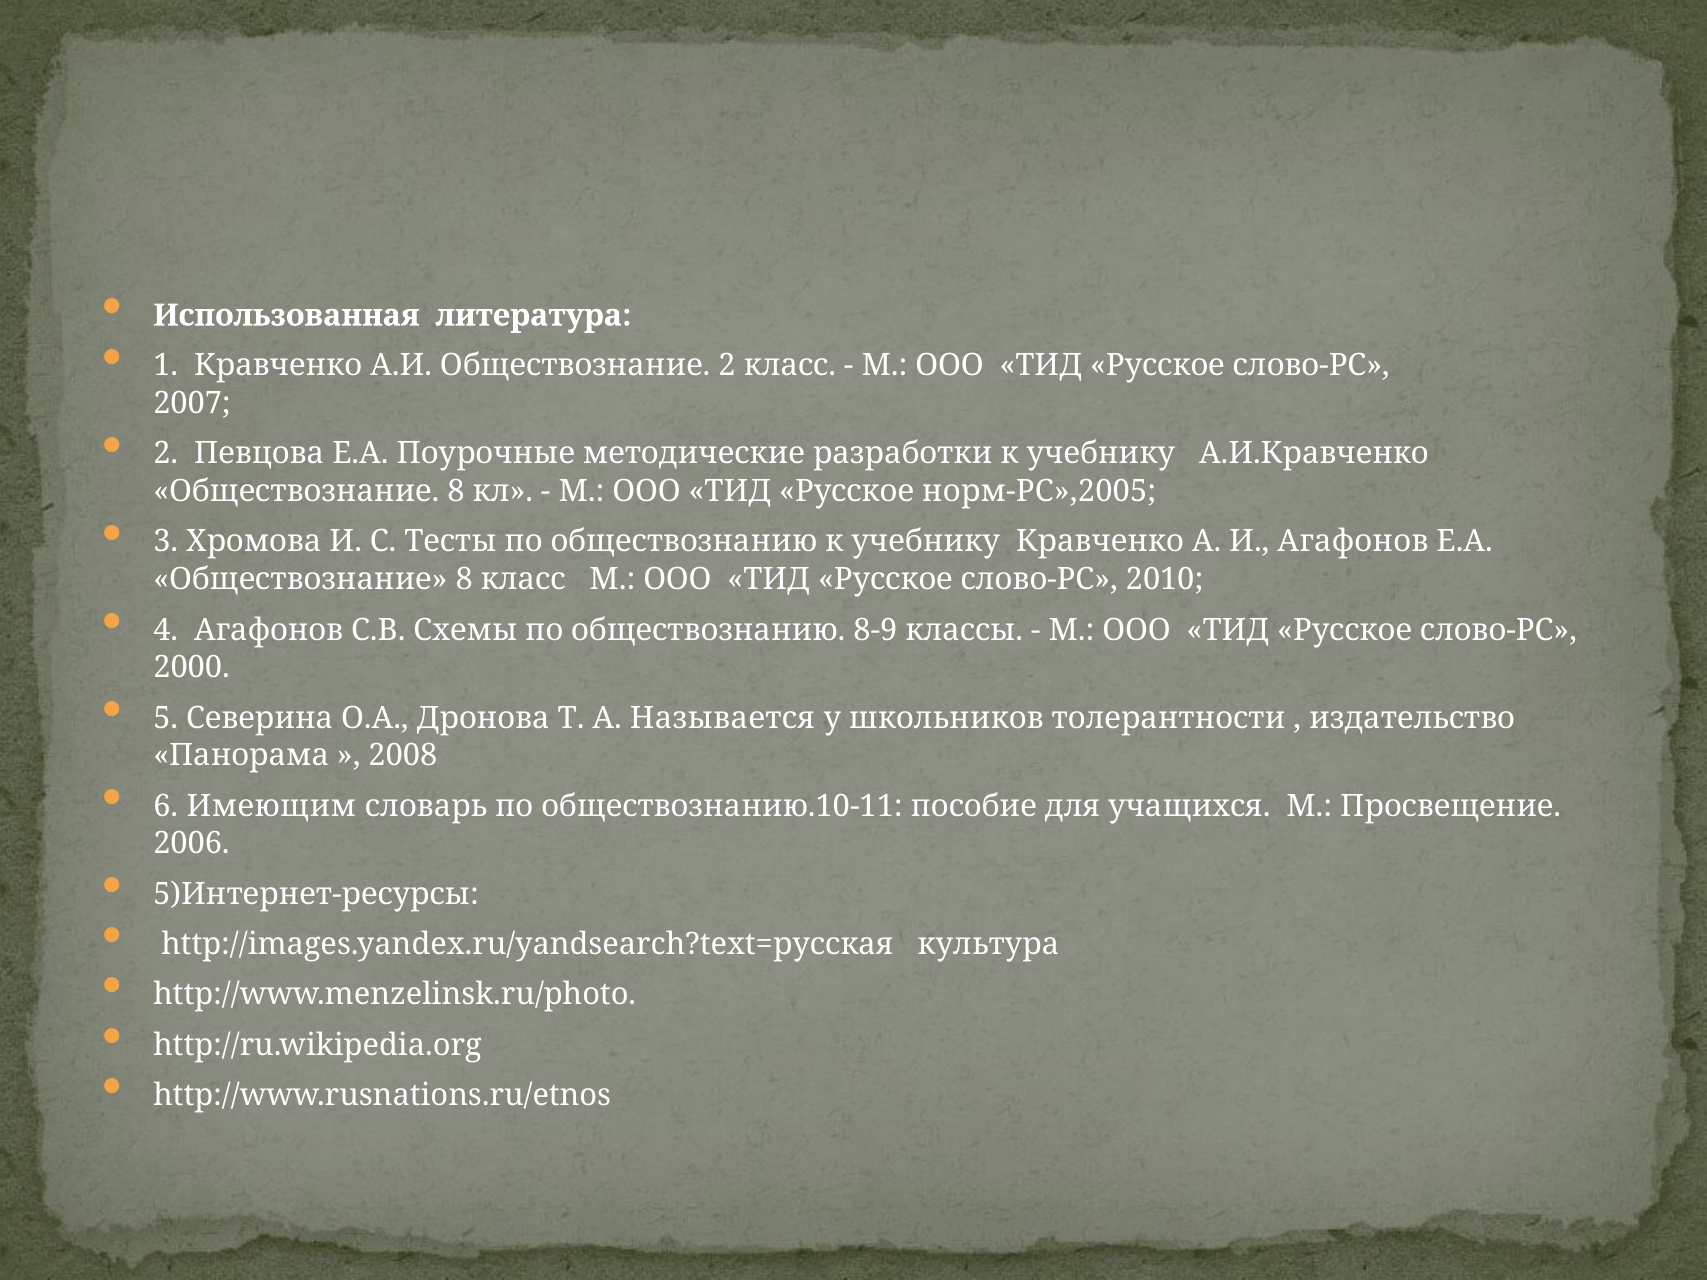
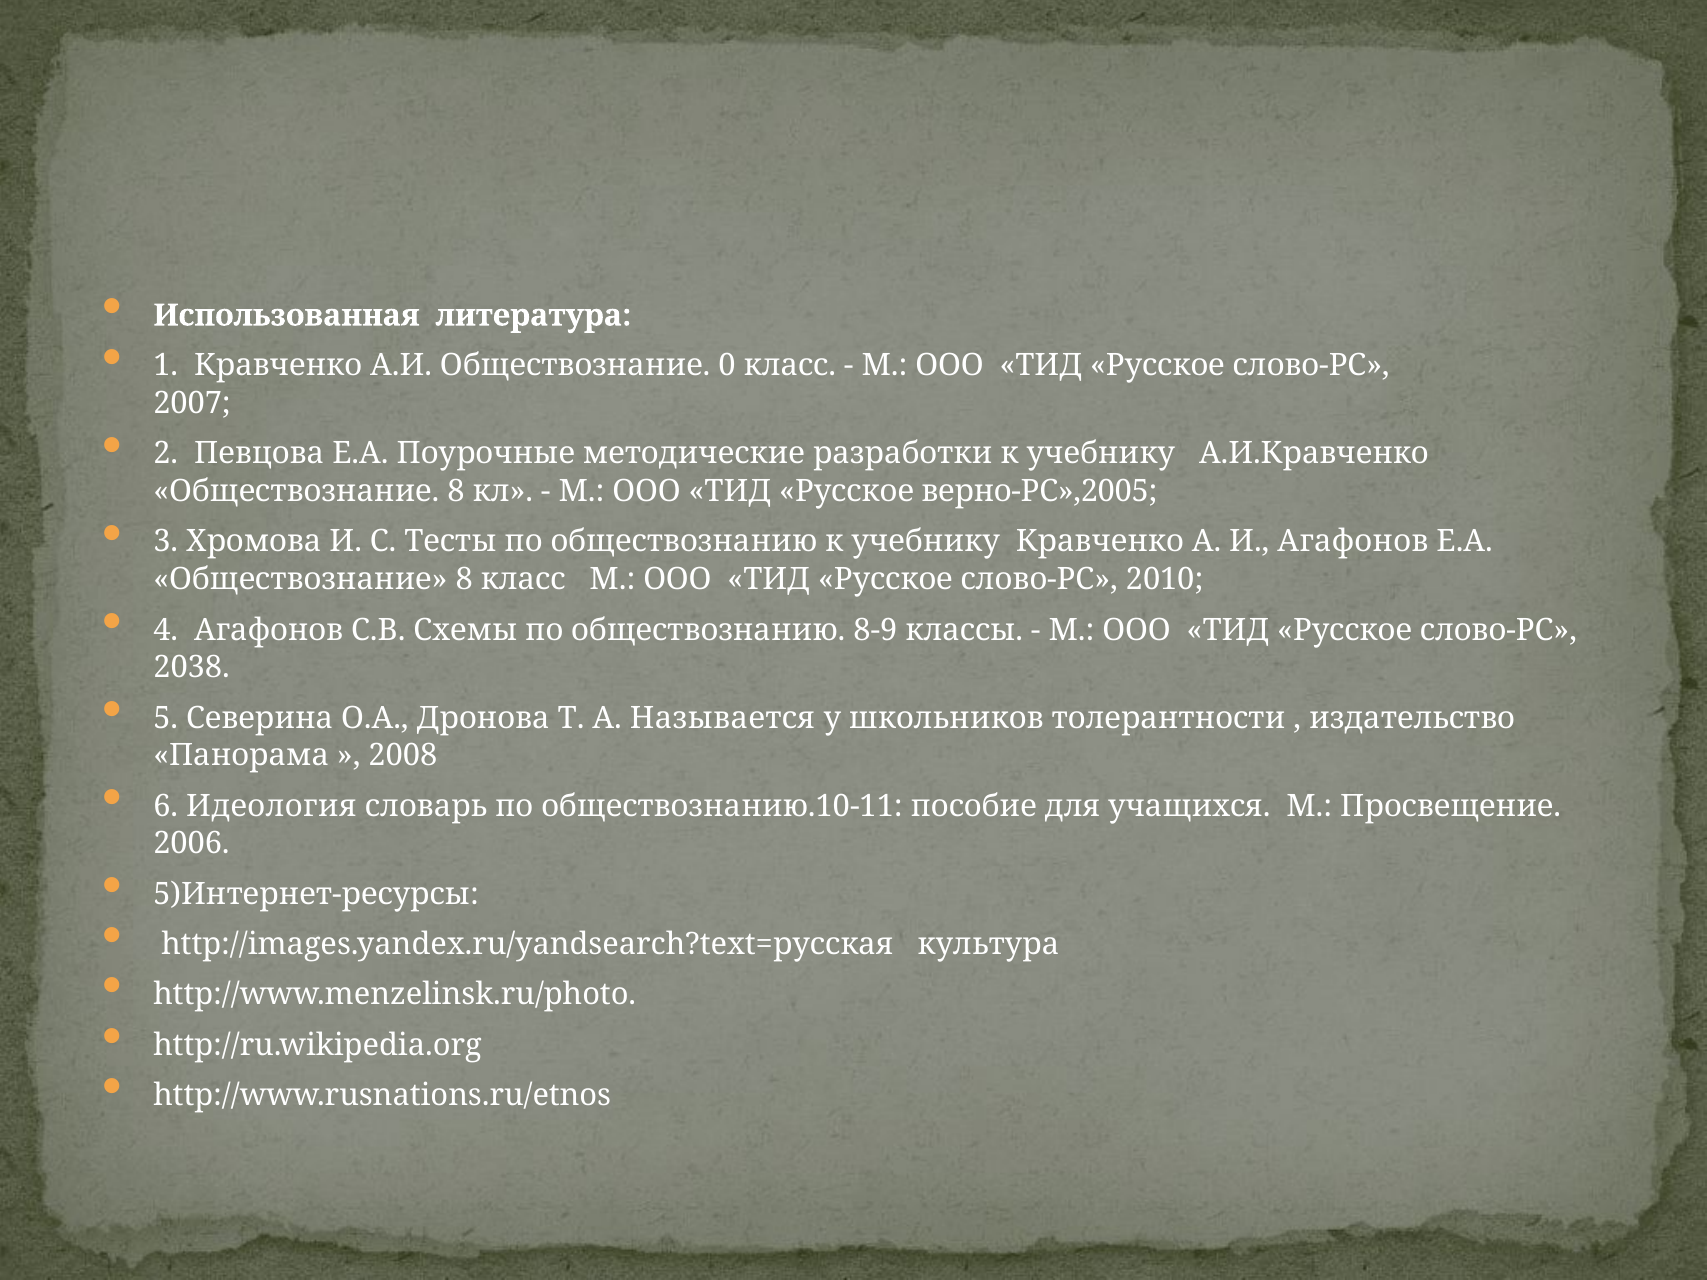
Обществознание 2: 2 -> 0
норм-РС»,2005: норм-РС»,2005 -> верно-РС»,2005
2000: 2000 -> 2038
Имеющим: Имеющим -> Идеология
